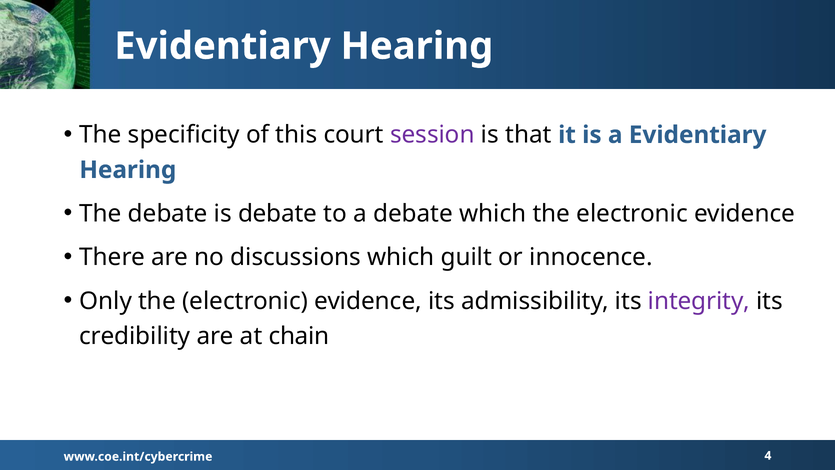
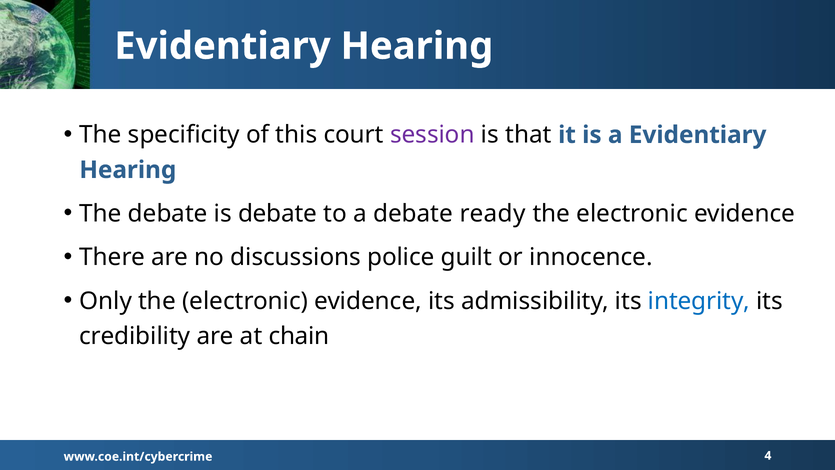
debate which: which -> ready
discussions which: which -> police
integrity colour: purple -> blue
